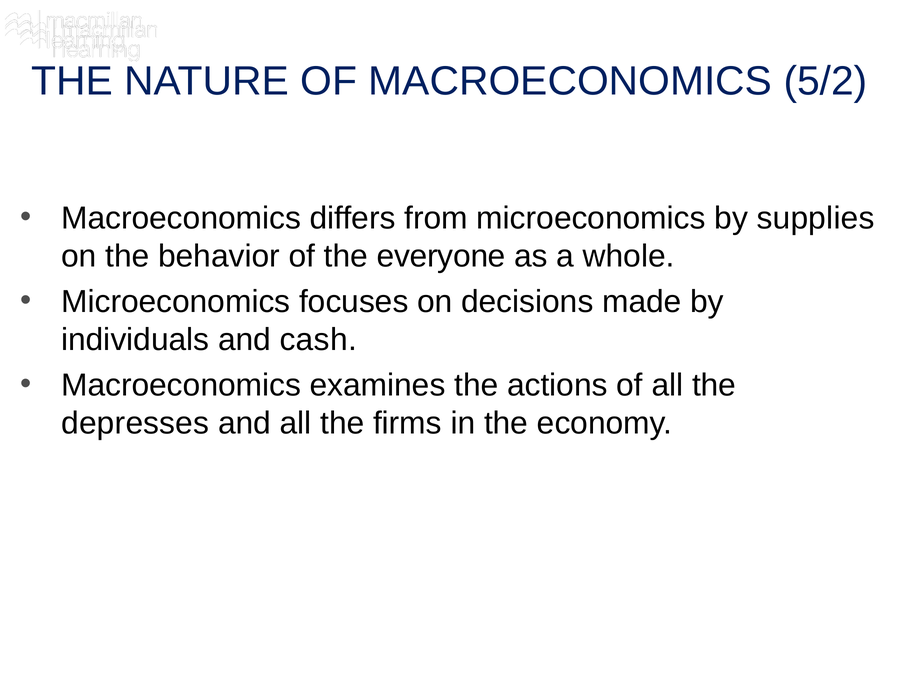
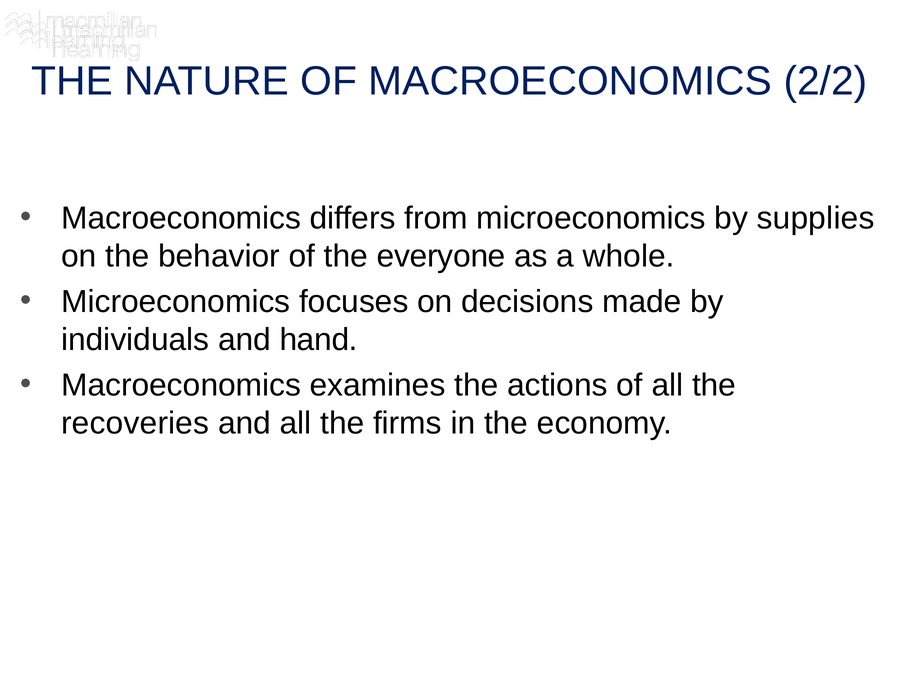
5/2: 5/2 -> 2/2
cash: cash -> hand
depresses: depresses -> recoveries
